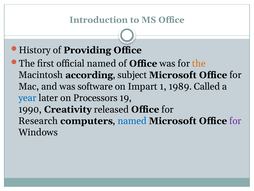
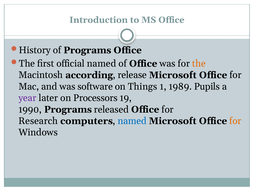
of Providing: Providing -> Programs
subject: subject -> release
Impart: Impart -> Things
Called: Called -> Pupils
year colour: blue -> purple
1990 Creativity: Creativity -> Programs
for at (235, 121) colour: purple -> orange
